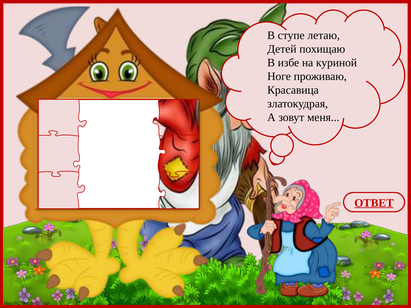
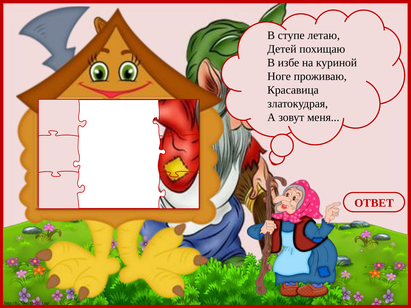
ОТВЕТ underline: present -> none
